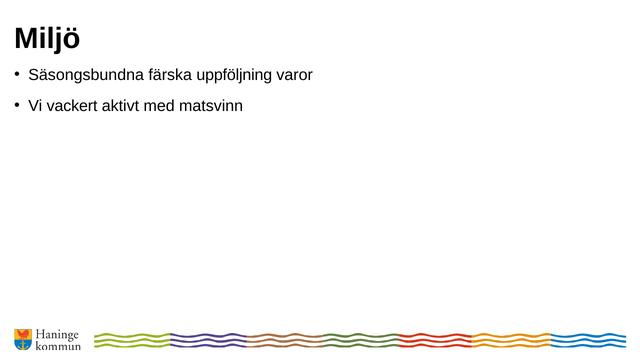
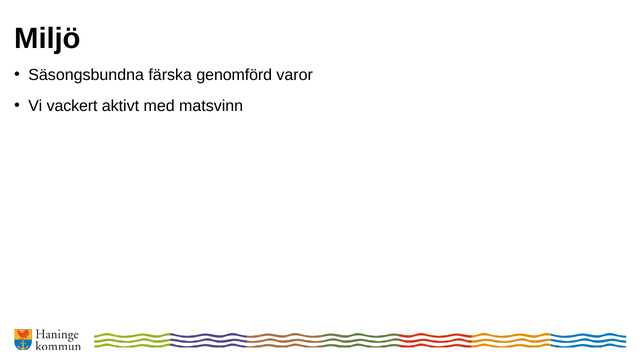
uppföljning: uppföljning -> genomförd
